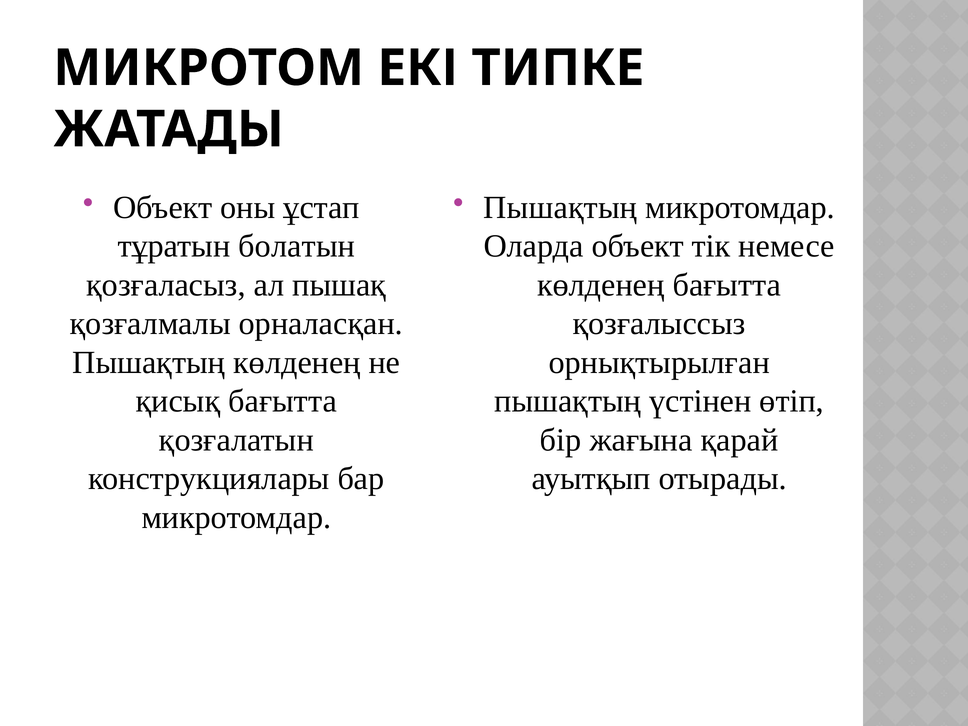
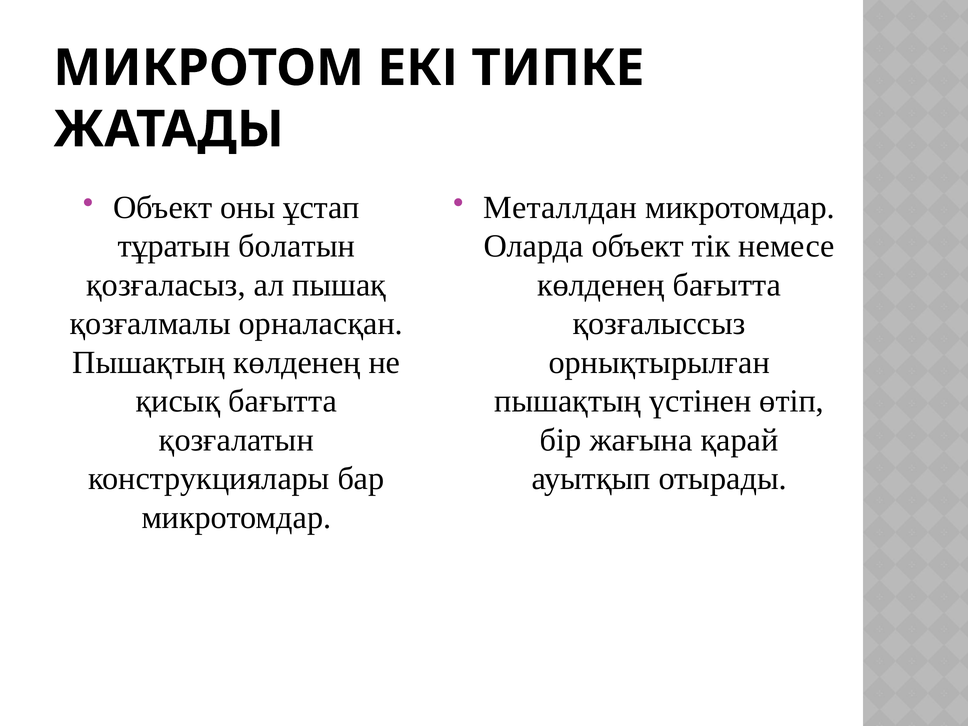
Пышақтың at (560, 208): Пышақтың -> Металлдан
